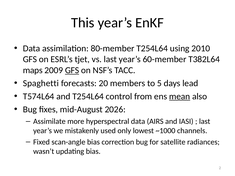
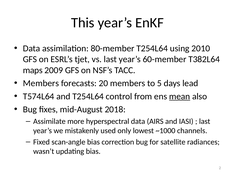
GFS at (72, 70) underline: present -> none
Spaghetti at (41, 83): Spaghetti -> Members
2026: 2026 -> 2018
